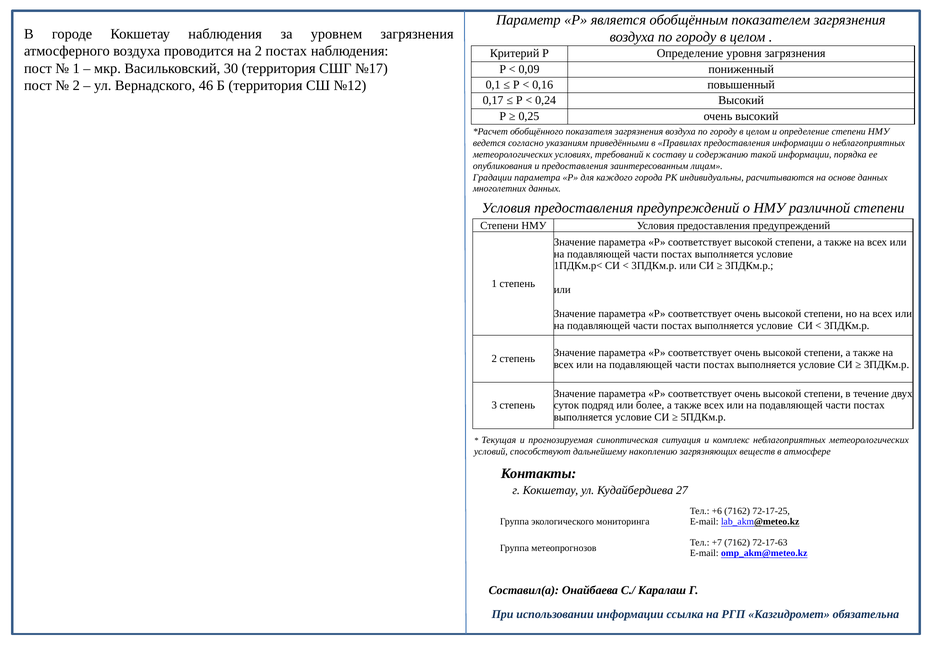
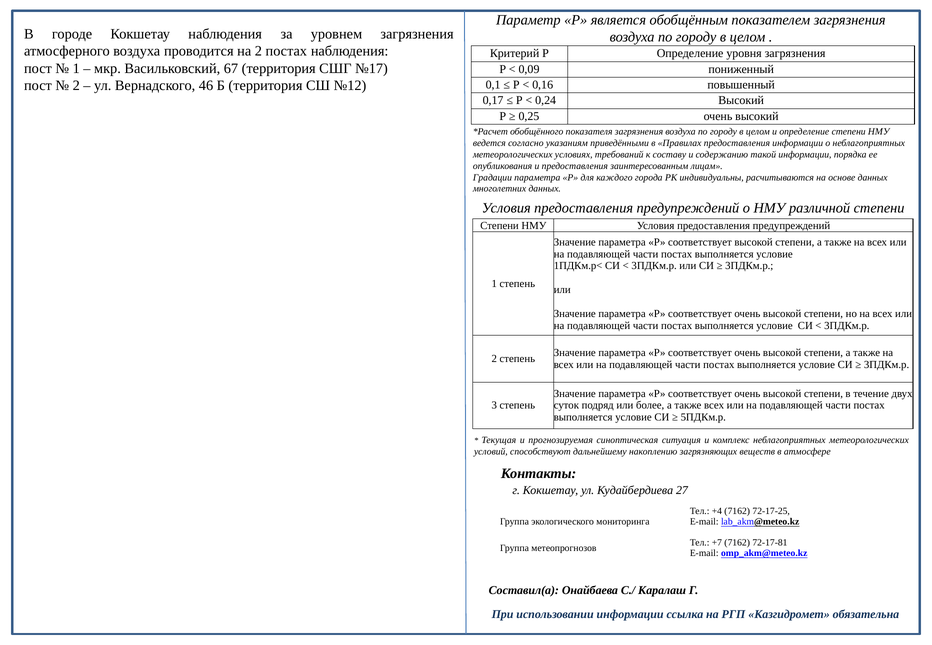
30: 30 -> 67
+6: +6 -> +4
72-17-63: 72-17-63 -> 72-17-81
